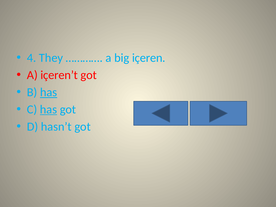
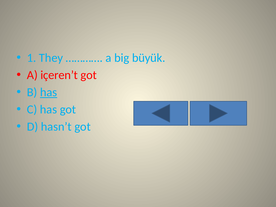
4: 4 -> 1
içeren: içeren -> büyük
has at (48, 109) underline: present -> none
